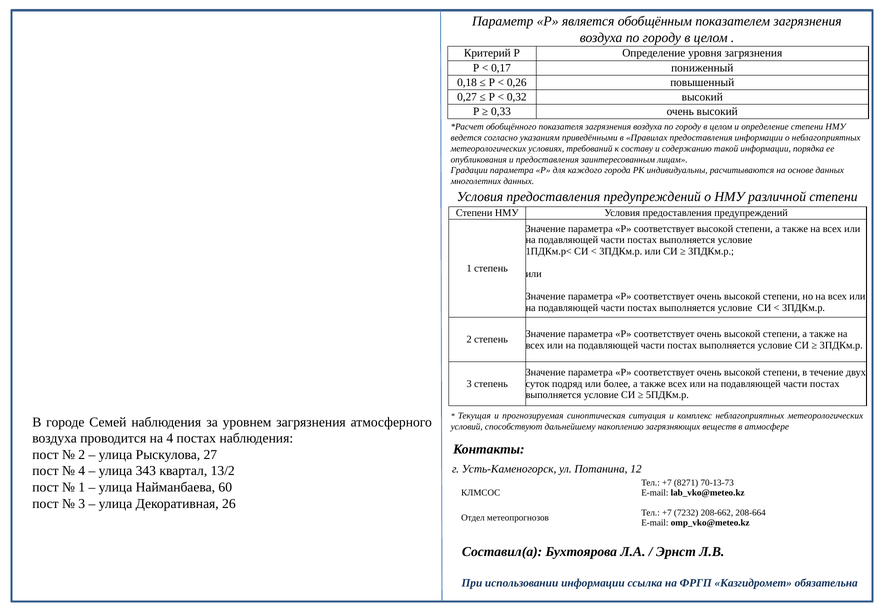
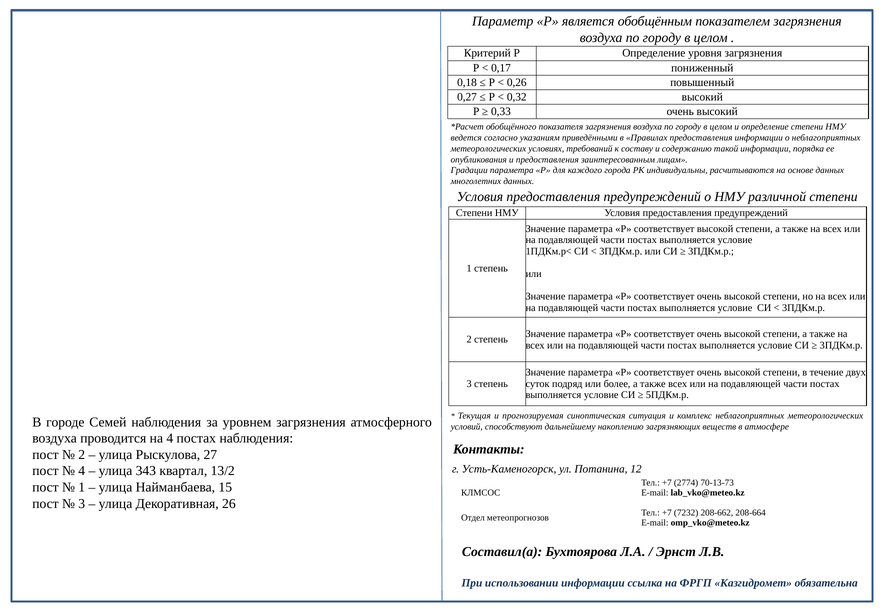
8271: 8271 -> 2774
60: 60 -> 15
